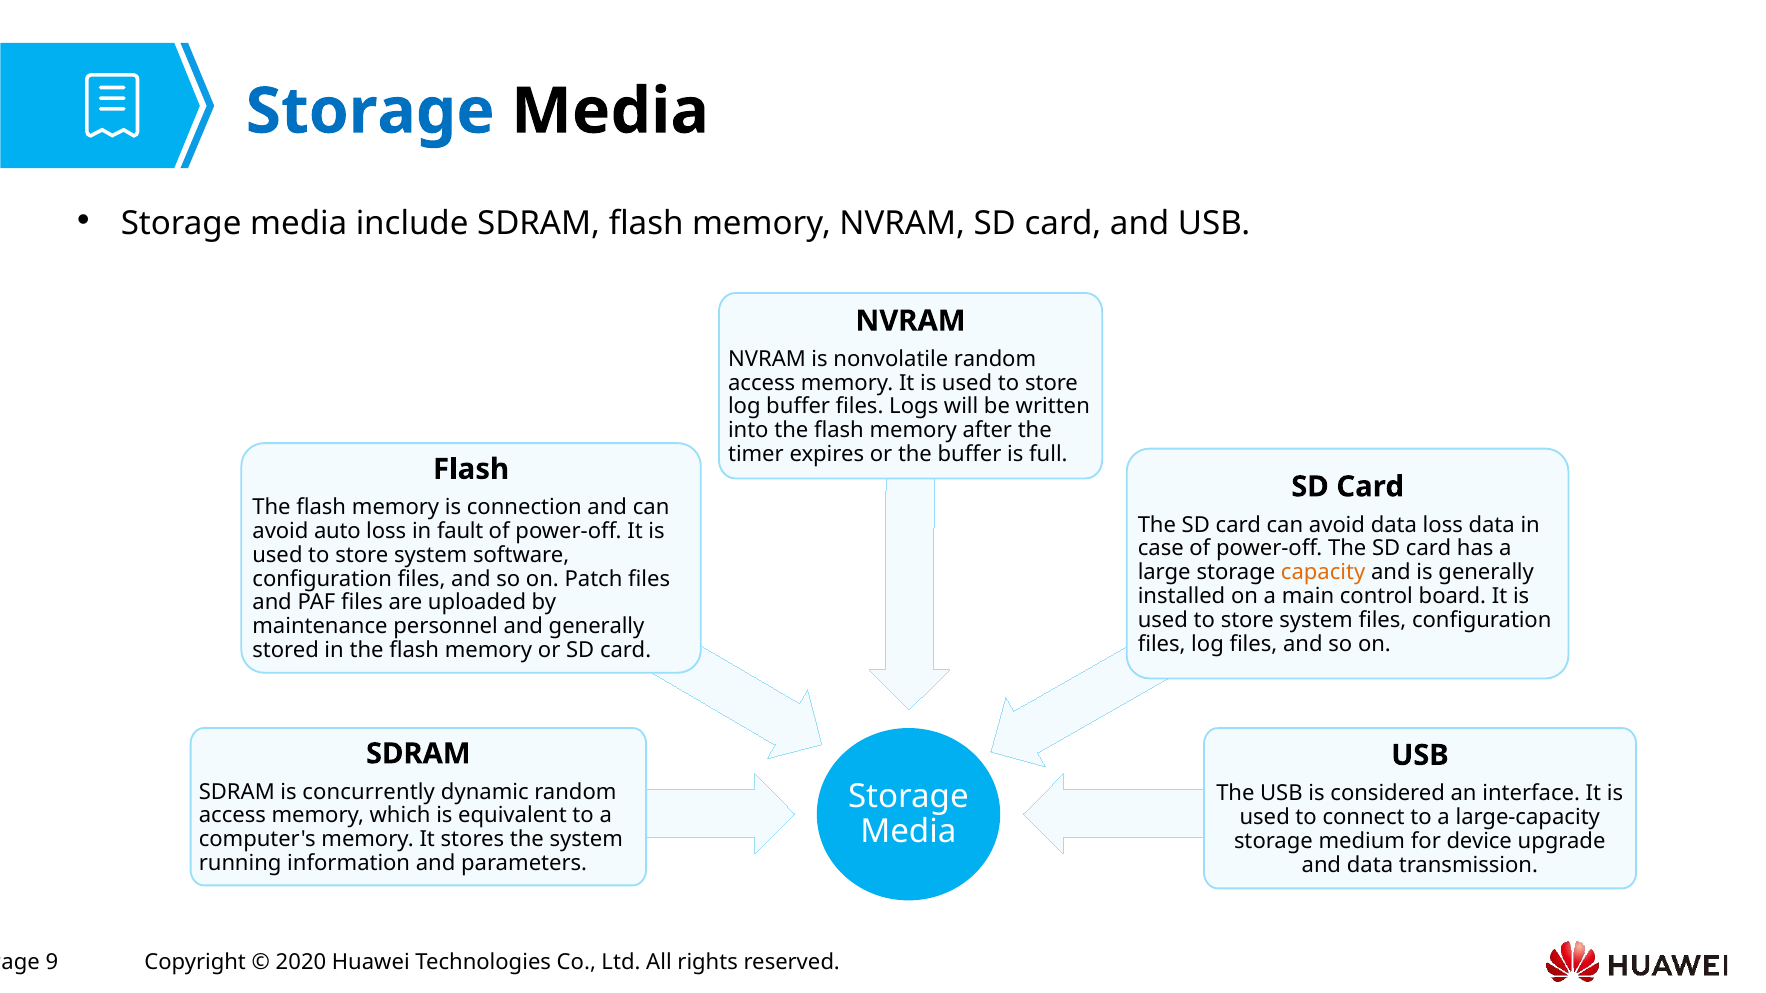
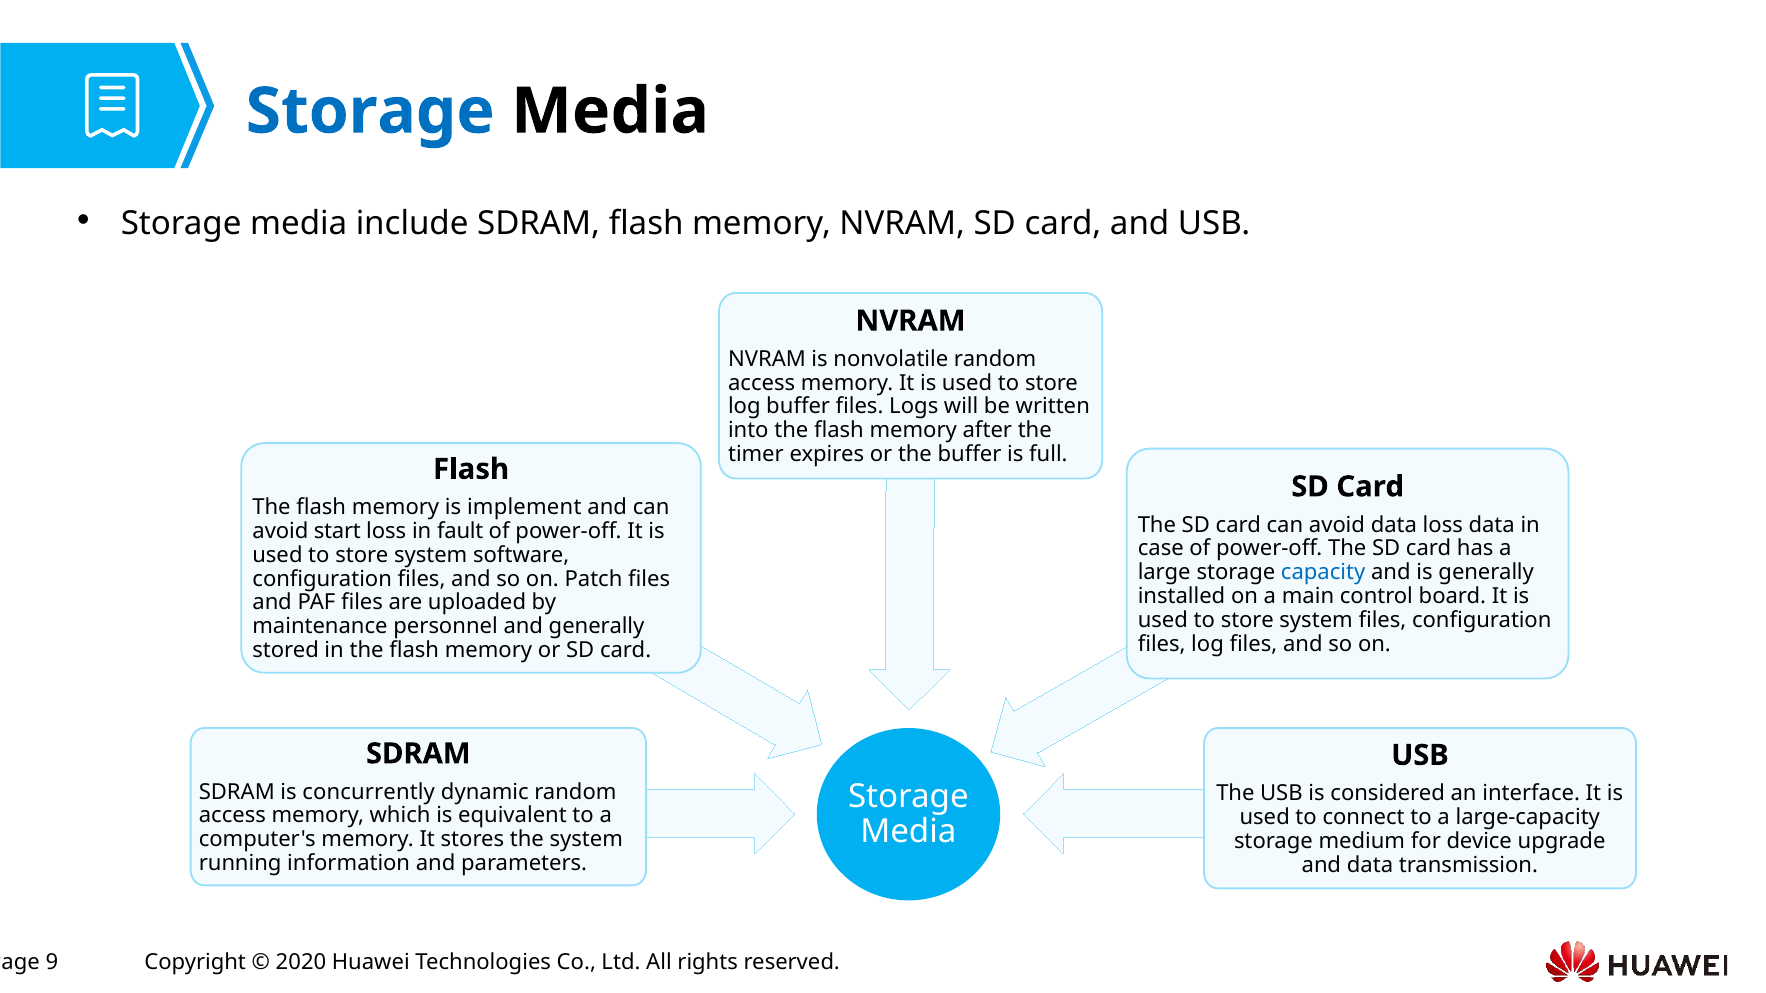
connection: connection -> implement
auto: auto -> start
capacity colour: orange -> blue
